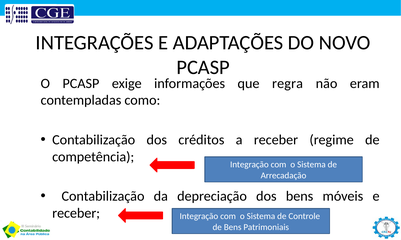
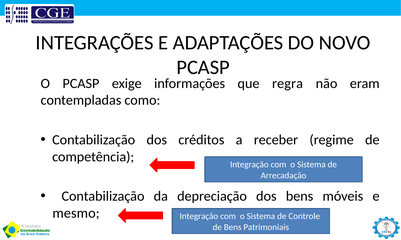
receber at (76, 214): receber -> mesmo
